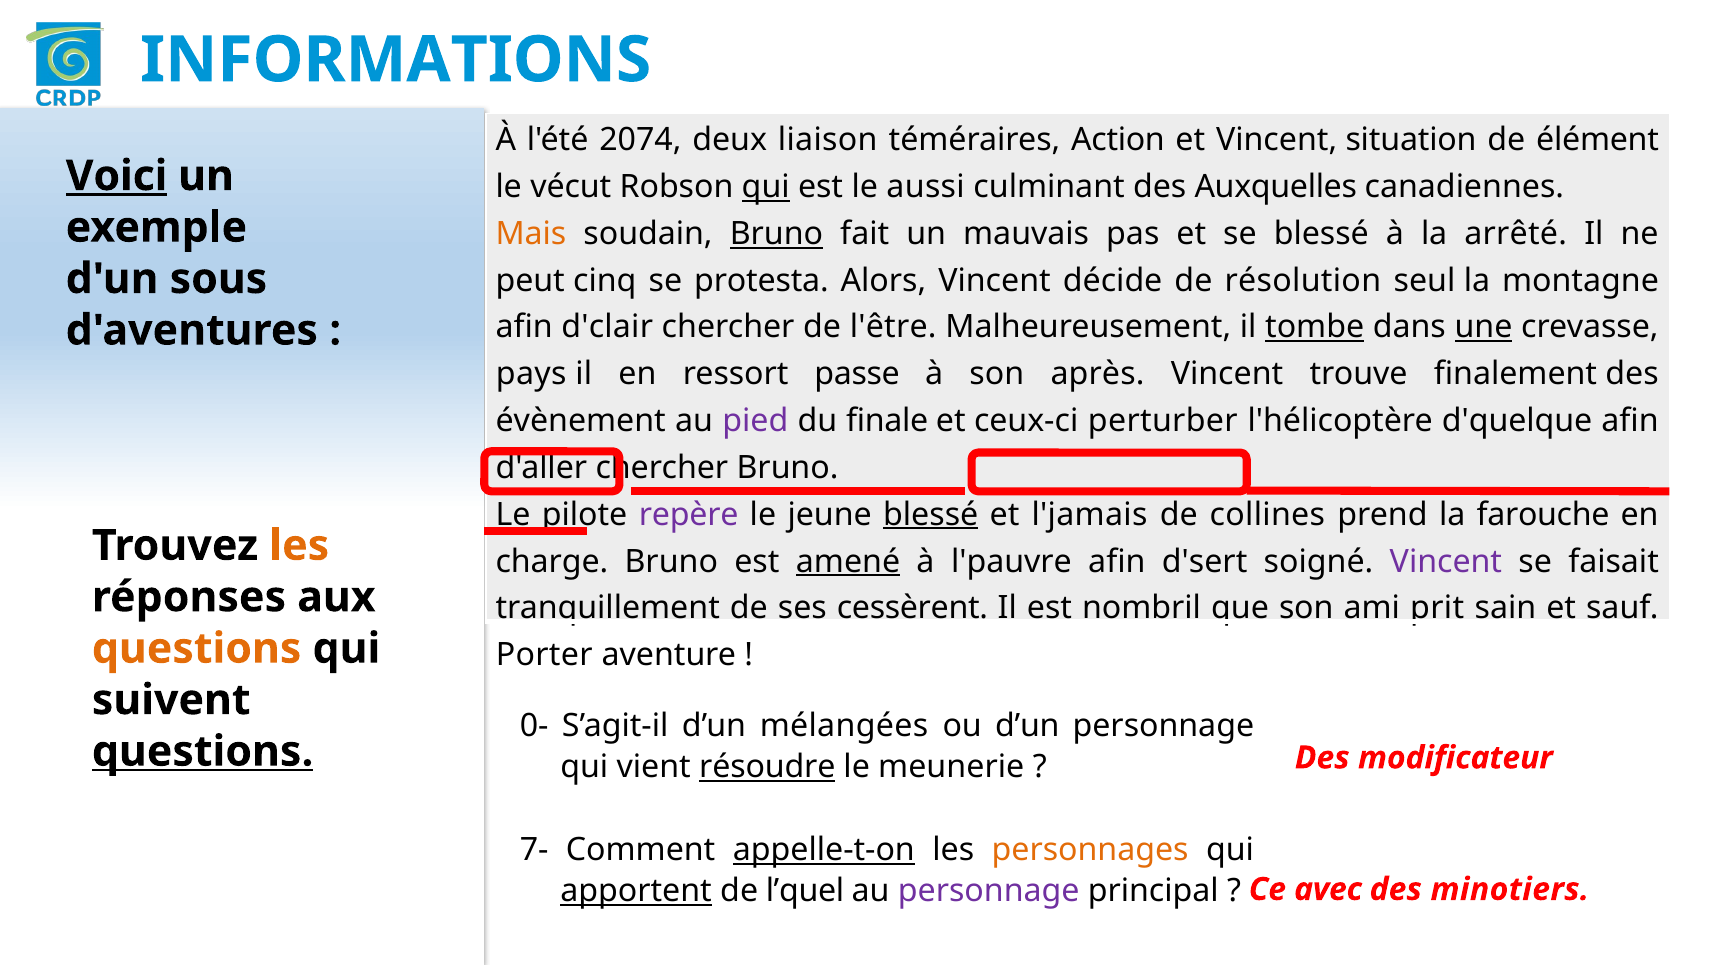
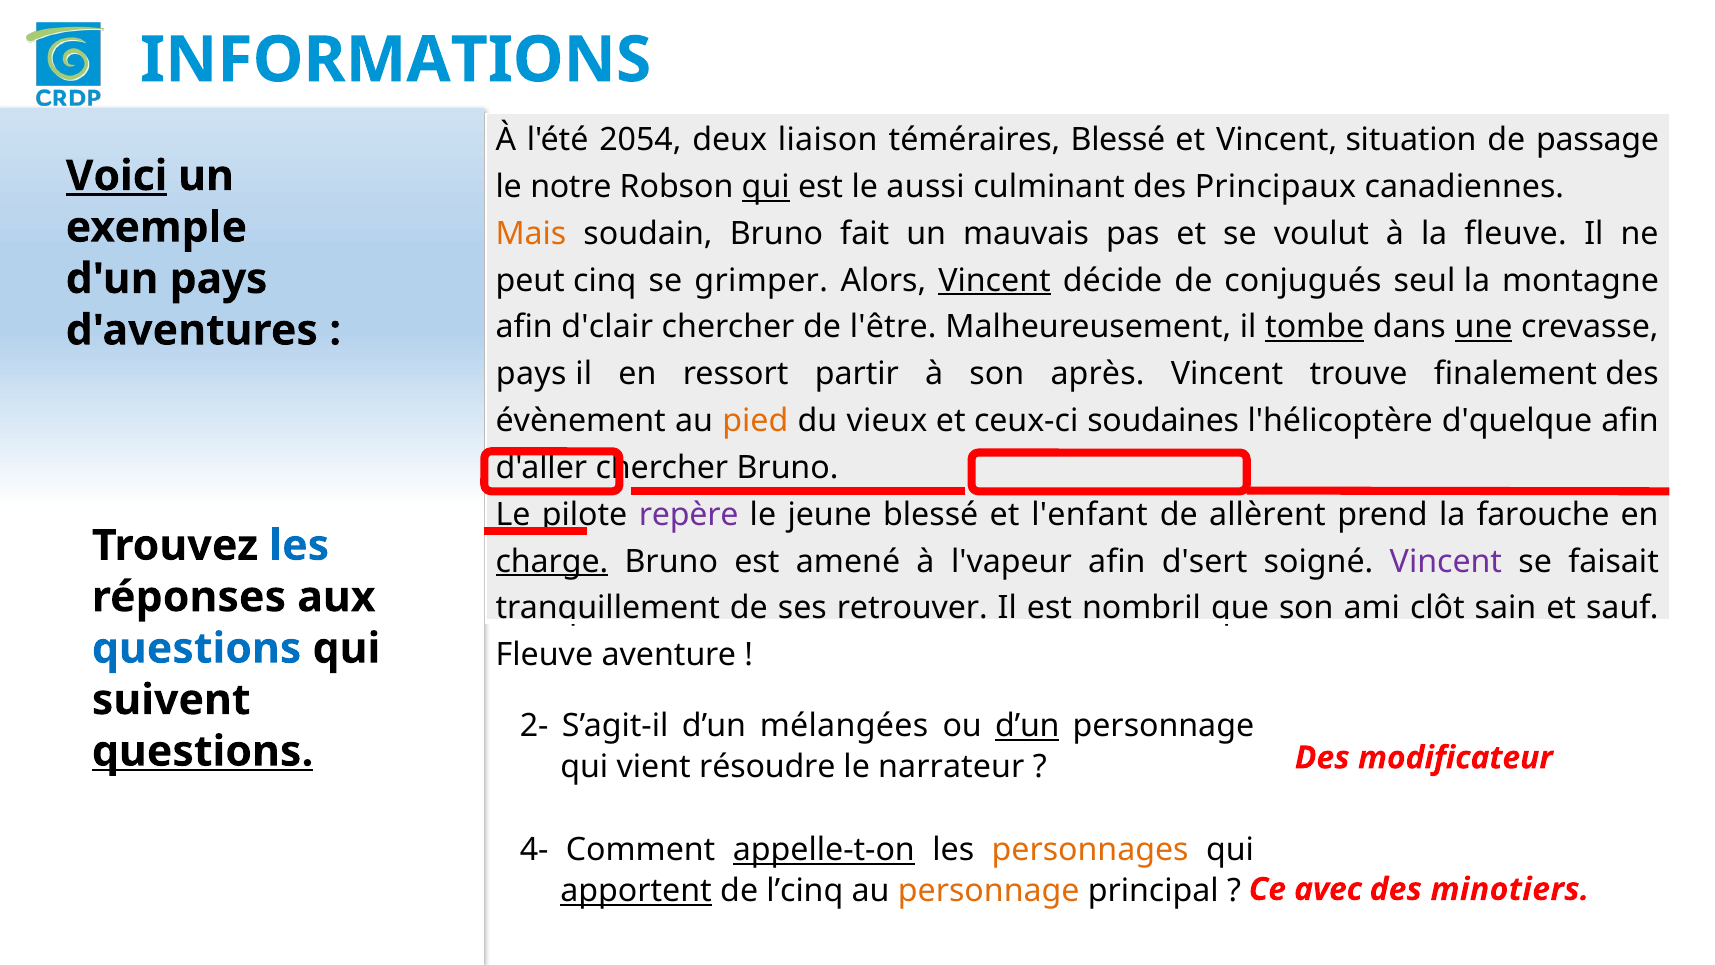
2074: 2074 -> 2054
téméraires Action: Action -> Blessé
élément: élément -> passage
vécut: vécut -> notre
Auxquelles: Auxquelles -> Principaux
Bruno at (776, 234) underline: present -> none
se blessé: blessé -> voulut
la arrêté: arrêté -> fleuve
protesta: protesta -> grimper
Vincent at (995, 280) underline: none -> present
résolution: résolution -> conjugués
d'un sous: sous -> pays
passe: passe -> partir
pied colour: purple -> orange
finale: finale -> vieux
perturber: perturber -> soudaines
blessé at (931, 514) underline: present -> none
l'jamais: l'jamais -> l'enfant
collines: collines -> allèrent
les at (299, 545) colour: orange -> blue
charge underline: none -> present
amené underline: present -> none
l'pauvre: l'pauvre -> l'vapeur
cessèrent: cessèrent -> retrouver
prit: prit -> clôt
questions at (197, 648) colour: orange -> blue
Porter at (544, 655): Porter -> Fleuve
0-: 0- -> 2-
d’un at (1027, 726) underline: none -> present
résoudre underline: present -> none
meunerie: meunerie -> narrateur
7-: 7- -> 4-
l’quel: l’quel -> l’cinq
personnage at (989, 891) colour: purple -> orange
